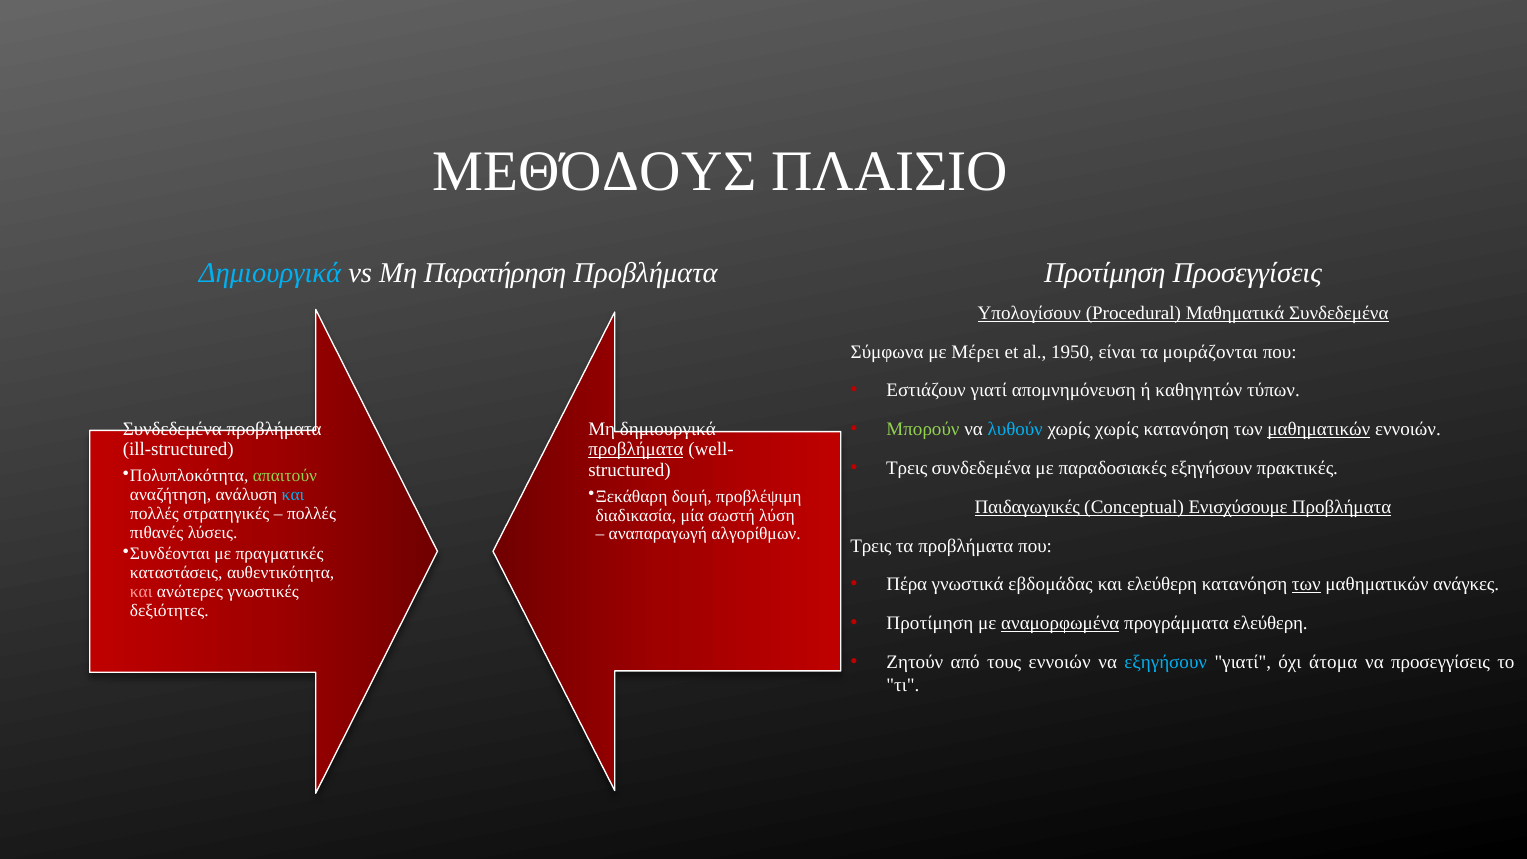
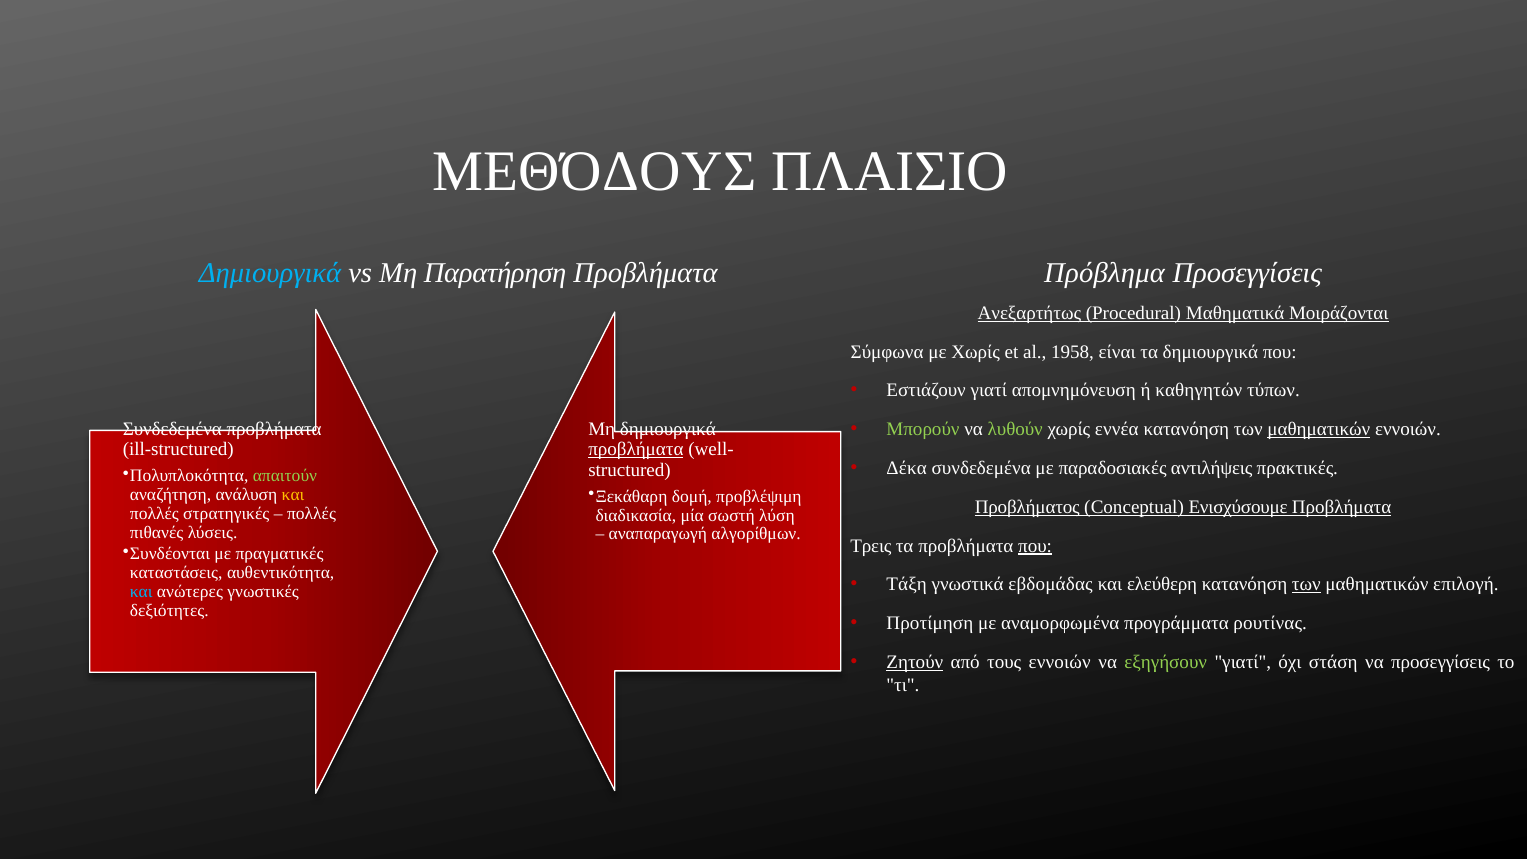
Προτίμηση at (1105, 273): Προτίμηση -> Πρόβλημα
Υπολογίσουν: Υπολογίσουν -> Ανεξαρτήτως
Μαθηματικά Συνδεδεμένα: Συνδεδεμένα -> Μοιράζονται
με Μέρει: Μέρει -> Χωρίς
1950: 1950 -> 1958
τα μοιράζονται: μοιράζονται -> δημιουργικά
λυθούν colour: light blue -> light green
χωρίς χωρίς: χωρίς -> εννέα
Τρεις at (907, 468): Τρεις -> Δέκα
παραδοσιακές εξηγήσουν: εξηγήσουν -> αντιλήψεις
και at (293, 495) colour: light blue -> yellow
Παιδαγωγικές: Παιδαγωγικές -> Προβλήματος
που at (1035, 546) underline: none -> present
Πέρα: Πέρα -> Τάξη
ανάγκες: ανάγκες -> επιλογή
και at (141, 592) colour: pink -> light blue
αναμορφωμένα underline: present -> none
προγράμματα ελεύθερη: ελεύθερη -> ρουτίνας
Ζητούν underline: none -> present
εξηγήσουν at (1166, 662) colour: light blue -> light green
άτομα: άτομα -> στάση
